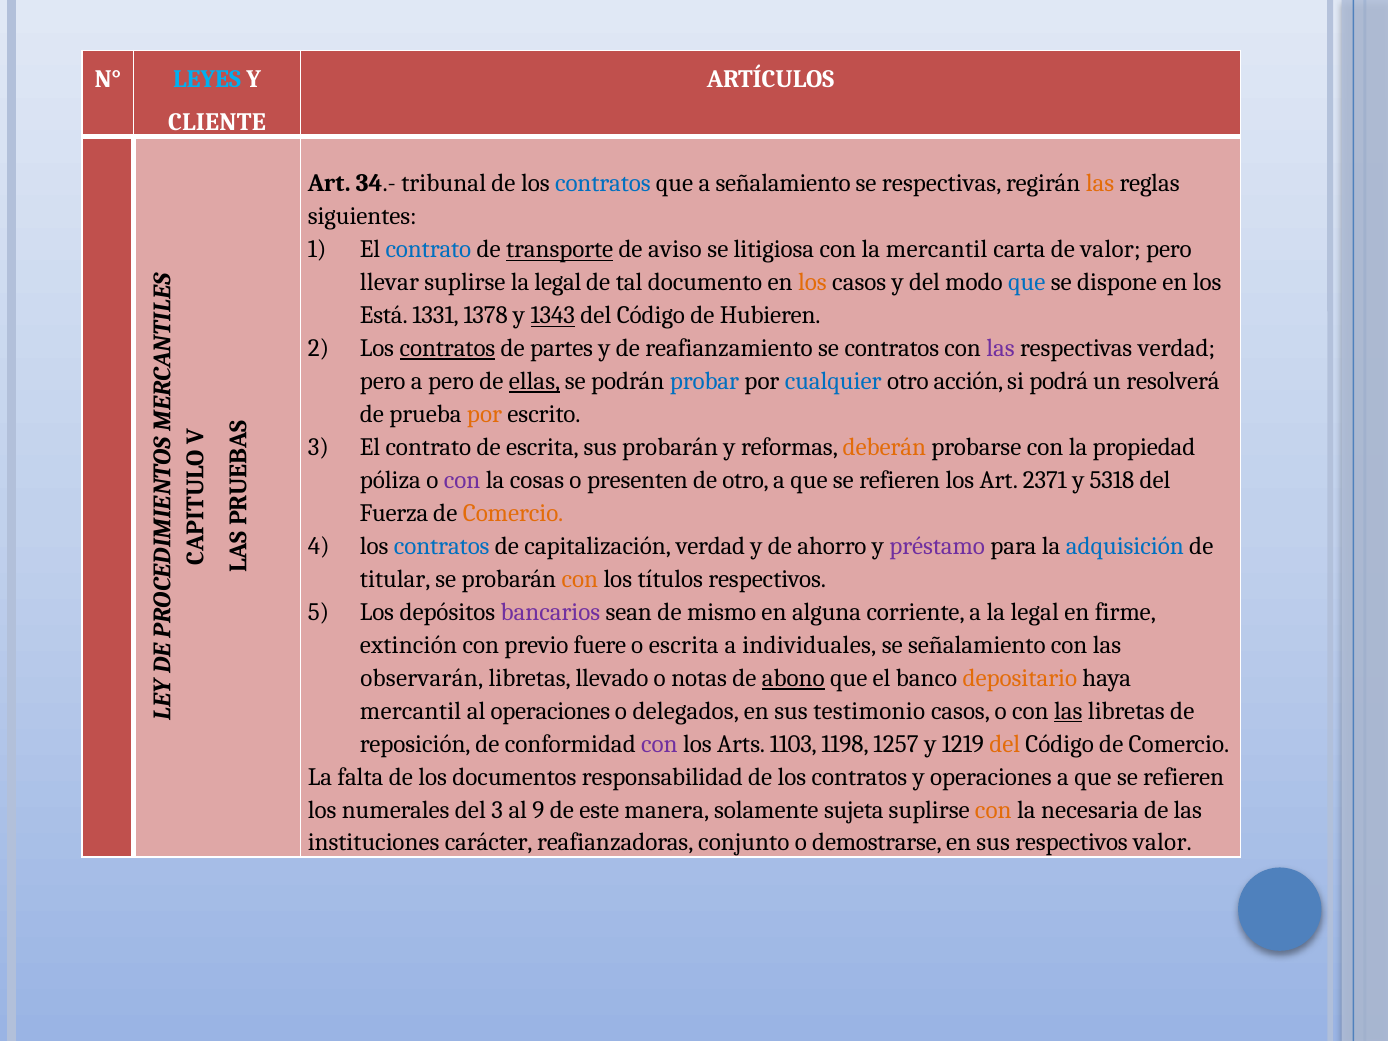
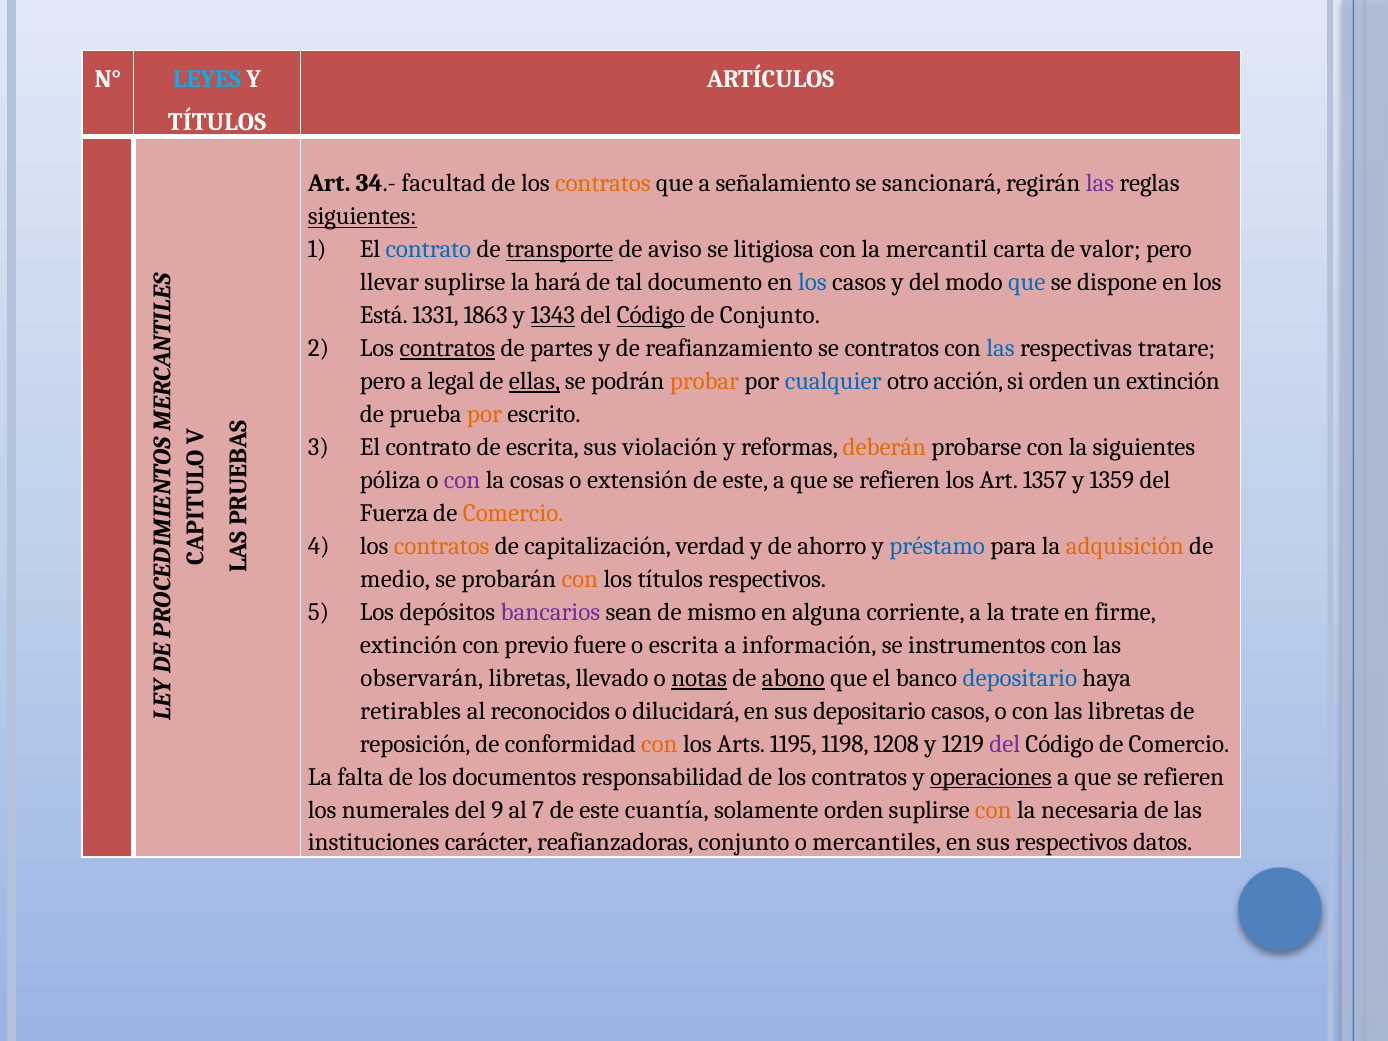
CLIENTE at (217, 122): CLIENTE -> TÍTULOS
tribunal: tribunal -> facultad
contratos at (603, 184) colour: blue -> orange
se respectivas: respectivas -> sancionará
las at (1100, 184) colour: orange -> purple
siguientes at (362, 217) underline: none -> present
suplirse la legal: legal -> hará
los at (812, 283) colour: orange -> blue
1378: 1378 -> 1863
Código at (651, 315) underline: none -> present
de Hubieren: Hubieren -> Conjunto
las at (1001, 348) colour: purple -> blue
respectivas verdad: verdad -> tratare
a pero: pero -> legal
probar colour: blue -> orange
si podrá: podrá -> orden
un resolverá: resolverá -> extinción
sus probarán: probarán -> violación
la propiedad: propiedad -> siguientes
presenten: presenten -> extensión
otro at (746, 480): otro -> este
2371: 2371 -> 1357
5318: 5318 -> 1359
contratos at (442, 546) colour: blue -> orange
préstamo colour: purple -> blue
adquisición colour: blue -> orange
titular: titular -> medio
a la legal: legal -> trate
individuales: individuales -> información
se señalamiento: señalamiento -> instrumentos
notas underline: none -> present
depositario at (1020, 678) colour: orange -> blue
mercantil at (411, 711): mercantil -> retirables
al operaciones: operaciones -> reconocidos
delegados: delegados -> dilucidará
sus testimonio: testimonio -> depositario
las at (1068, 711) underline: present -> none
con at (659, 744) colour: purple -> orange
1103: 1103 -> 1195
1257: 1257 -> 1208
del at (1005, 744) colour: orange -> purple
operaciones at (991, 777) underline: none -> present
del 3: 3 -> 9
9: 9 -> 7
manera: manera -> cuantía
solamente sujeta: sujeta -> orden
demostrarse: demostrarse -> mercantiles
respectivos valor: valor -> datos
